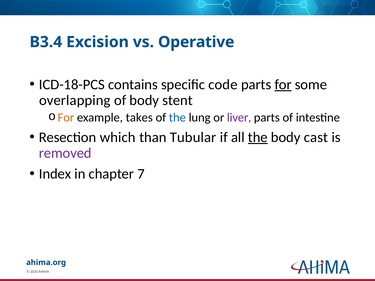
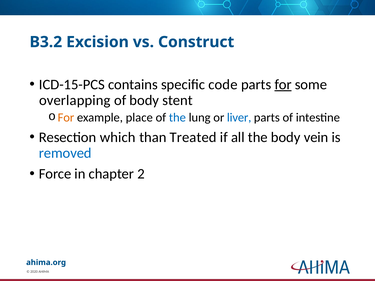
B3.4: B3.4 -> B3.2
Operative: Operative -> Construct
ICD-18-PCS: ICD-18-PCS -> ICD-15-PCS
takes: takes -> place
liver colour: purple -> blue
Tubular: Tubular -> Treated
the at (258, 137) underline: present -> none
cast: cast -> vein
removed colour: purple -> blue
Index: Index -> Force
7: 7 -> 2
